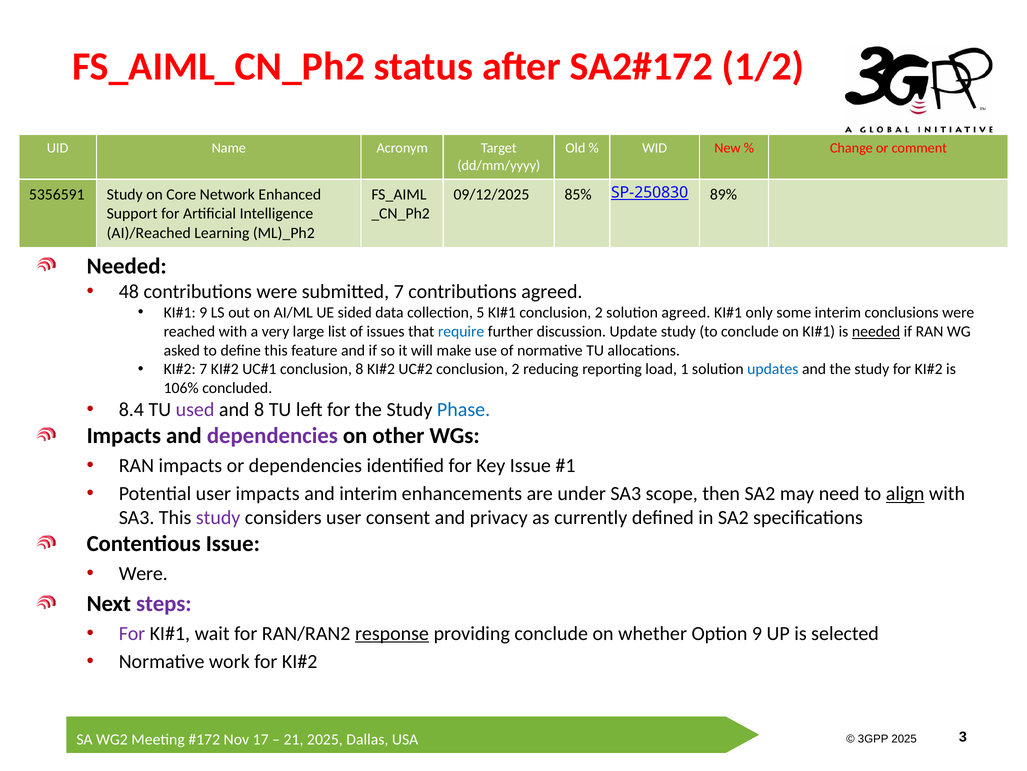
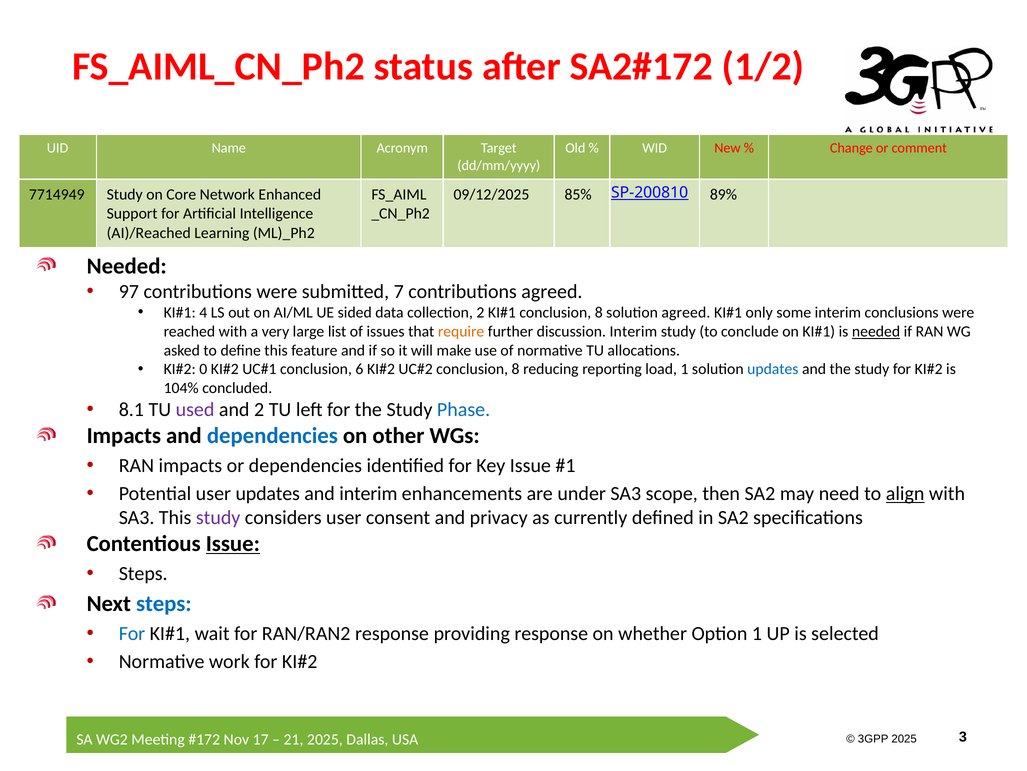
5356591: 5356591 -> 7714949
SP-250830: SP-250830 -> SP-200810
48: 48 -> 97
9 at (203, 312): 9 -> 4
collection 5: 5 -> 2
2 at (599, 312): 2 -> 8
require colour: blue -> orange
discussion Update: Update -> Interim
7 at (203, 369): 7 -> 0
conclusion 8: 8 -> 6
2 at (516, 369): 2 -> 8
106%: 106% -> 104%
8.4: 8.4 -> 8.1
and 8: 8 -> 2
dependencies at (272, 435) colour: purple -> blue
user impacts: impacts -> updates
Issue at (233, 543) underline: none -> present
Were at (143, 573): Were -> Steps
steps at (164, 603) colour: purple -> blue
For at (132, 633) colour: purple -> blue
response at (392, 633) underline: present -> none
providing conclude: conclude -> response
Option 9: 9 -> 1
